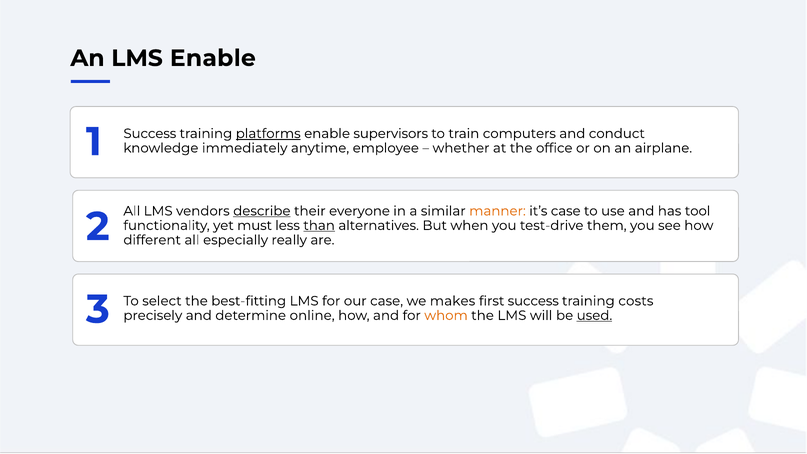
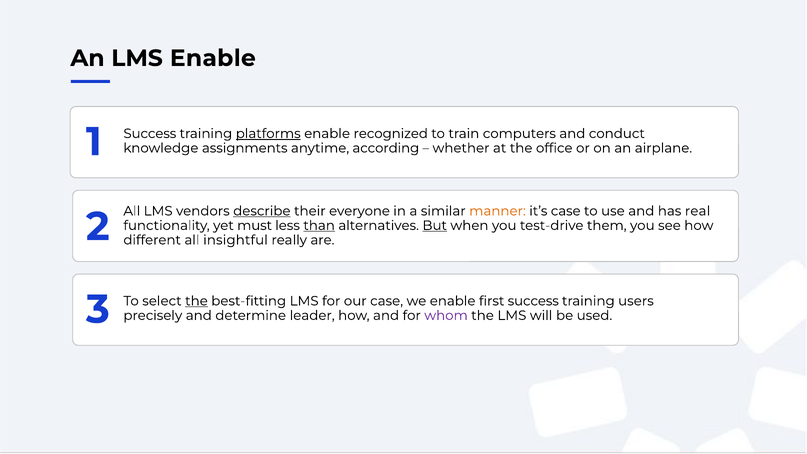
supervisors: supervisors -> recognized
immediately: immediately -> assignments
employee: employee -> according
tool: tool -> real
But underline: none -> present
especially: especially -> insightful
the at (196, 301) underline: none -> present
we makes: makes -> enable
costs: costs -> users
online: online -> leader
whom colour: orange -> purple
used underline: present -> none
